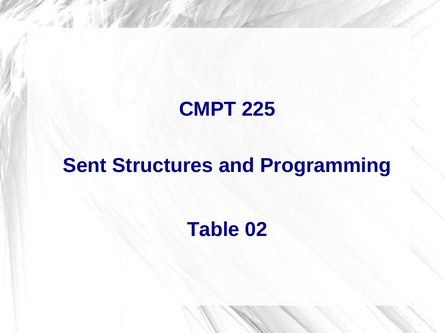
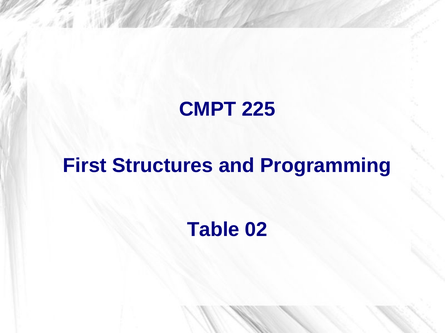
Sent: Sent -> First
